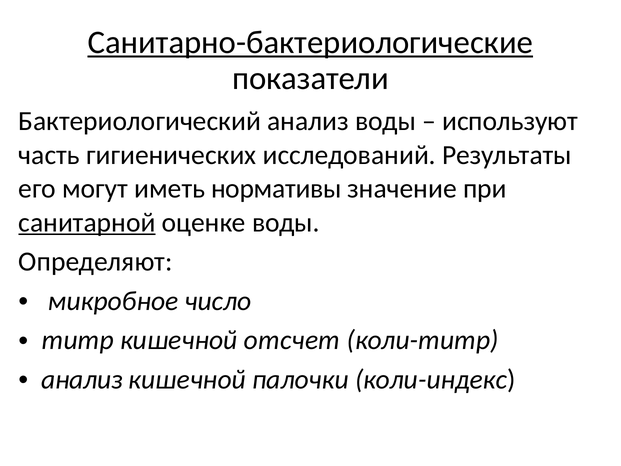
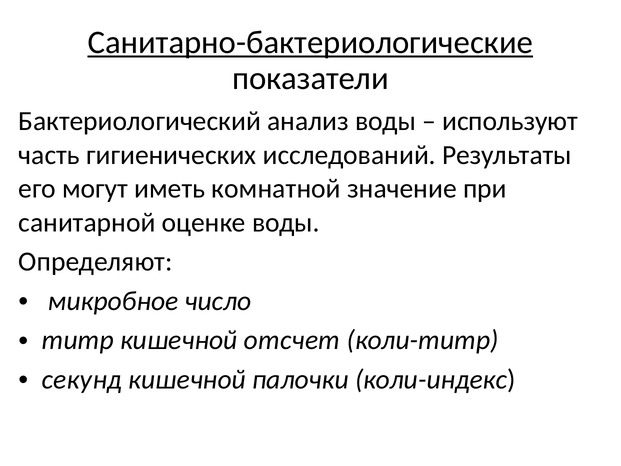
нормативы: нормативы -> комнатной
санитарной underline: present -> none
анализ at (82, 379): анализ -> секунд
